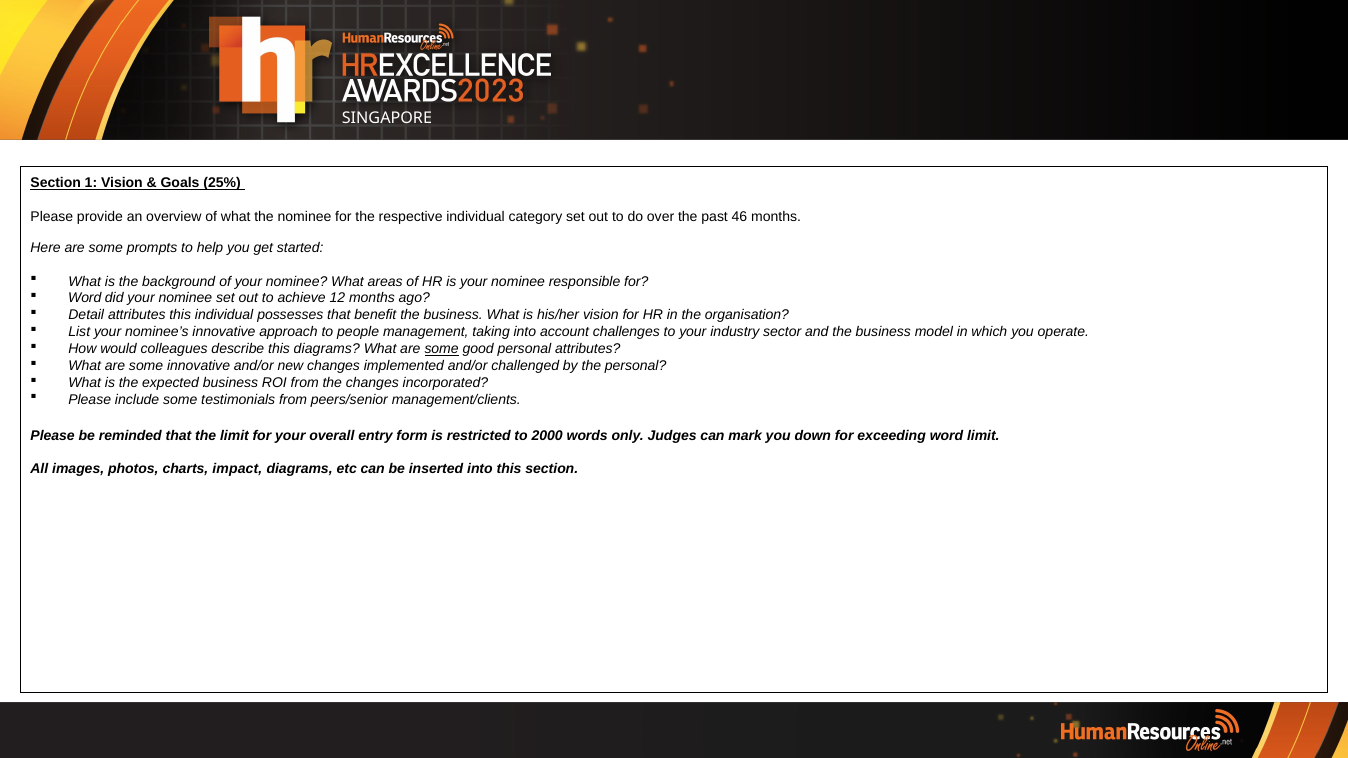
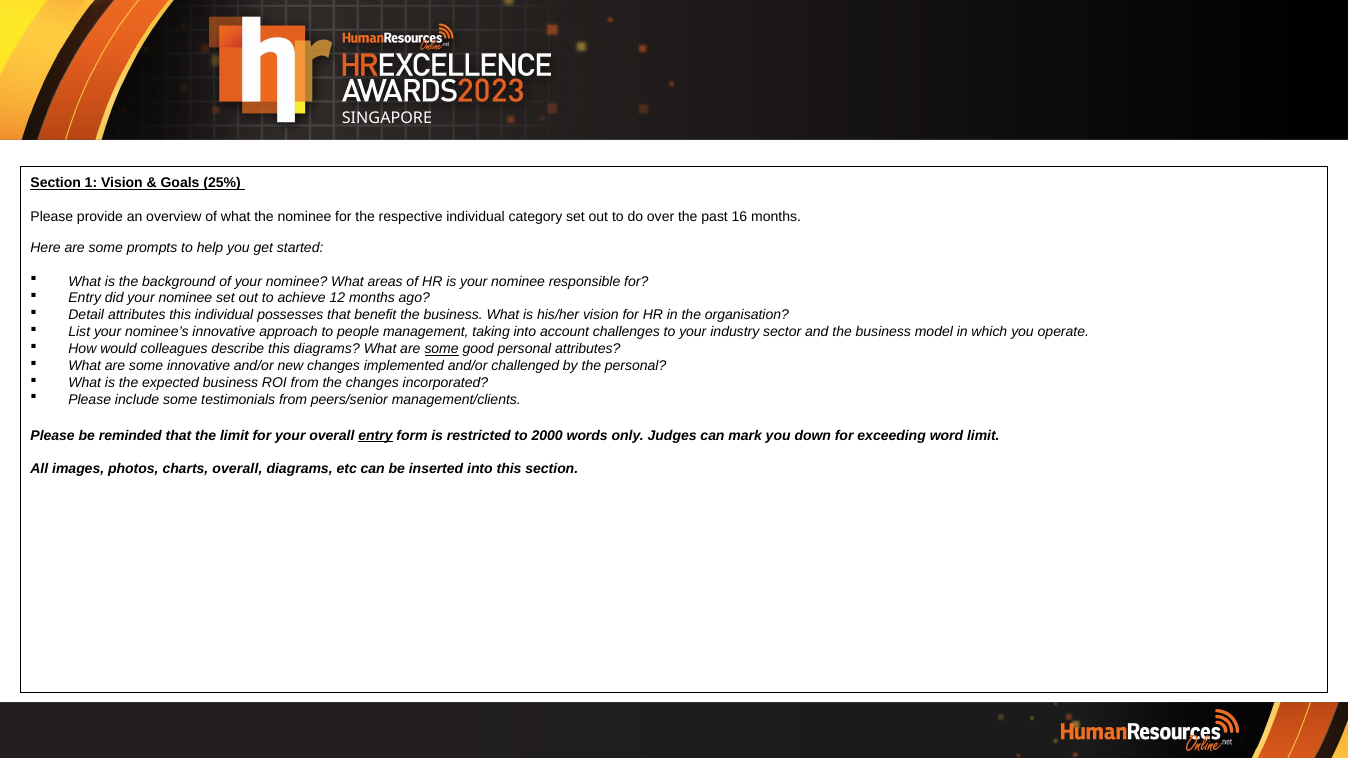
46: 46 -> 16
Word at (85, 298): Word -> Entry
entry at (375, 436) underline: none -> present
charts impact: impact -> overall
